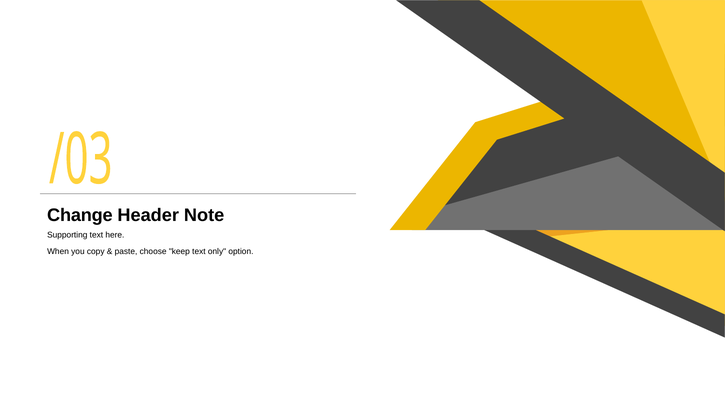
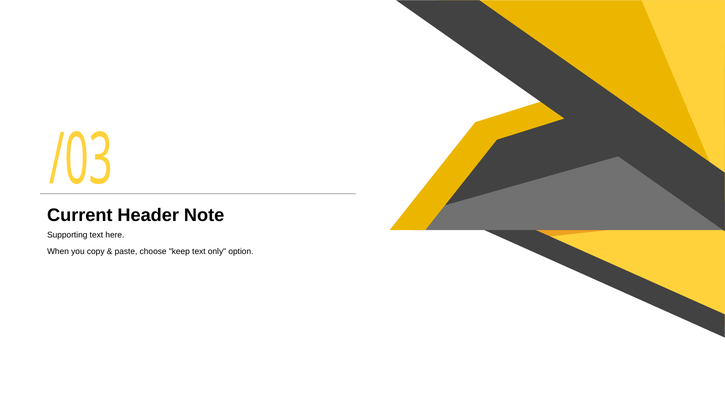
Change: Change -> Current
